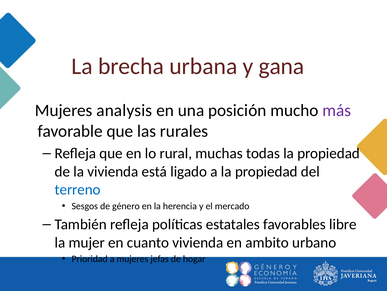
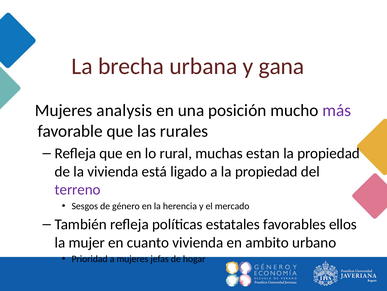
todas: todas -> estan
terreno colour: blue -> purple
libre: libre -> ellos
